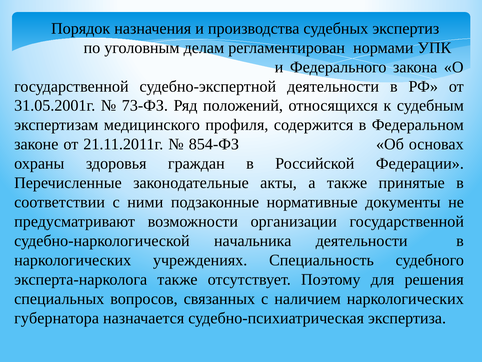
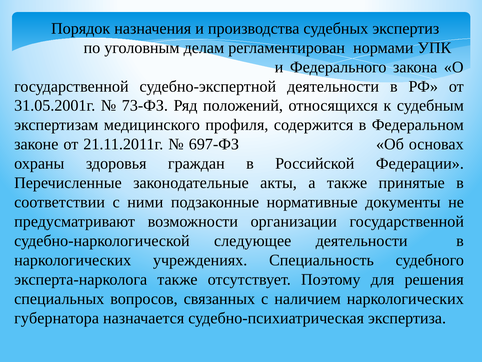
854-ФЗ: 854-ФЗ -> 697-ФЗ
начальника: начальника -> следующее
